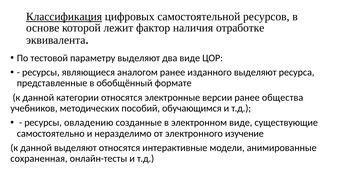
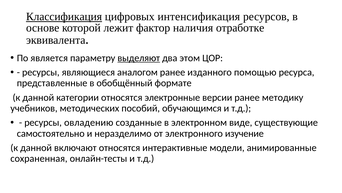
самостоятельной: самостоятельной -> интенсификация
тестовой: тестовой -> является
выделяют at (139, 58) underline: none -> present
два виде: виде -> этом
изданного выделяют: выделяют -> помощью
общества: общества -> методику
данной выделяют: выделяют -> включают
